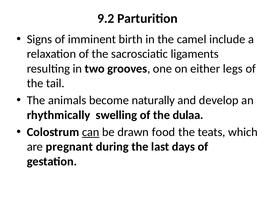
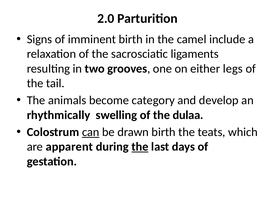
9.2: 9.2 -> 2.0
naturally: naturally -> category
drawn food: food -> birth
pregnant: pregnant -> apparent
the at (140, 147) underline: none -> present
